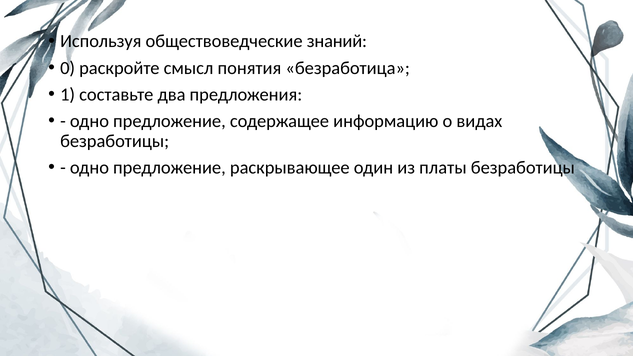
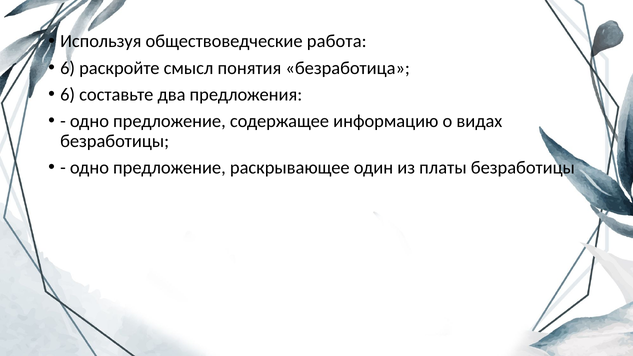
знаний: знаний -> работа
0 at (68, 68): 0 -> 6
1 at (68, 94): 1 -> 6
